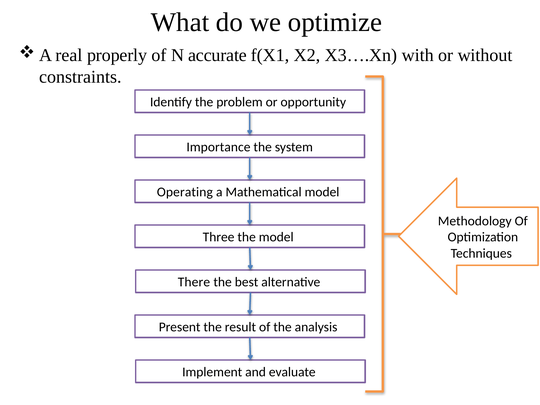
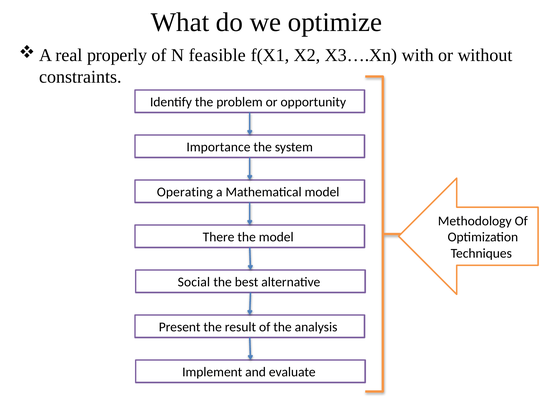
accurate: accurate -> feasible
Three: Three -> There
There: There -> Social
